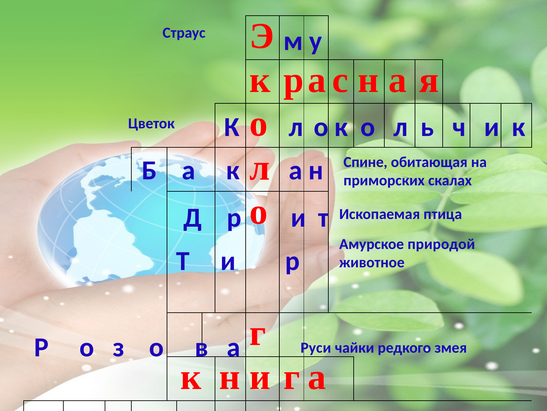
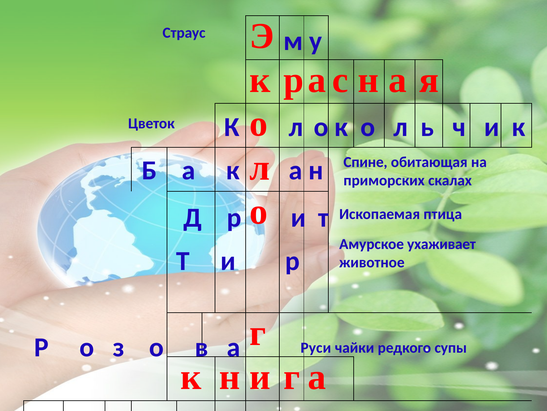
природой: природой -> ухаживает
змея: змея -> супы
